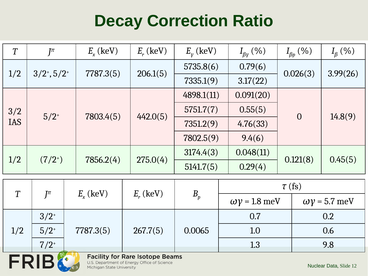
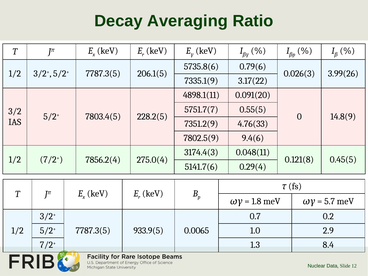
Correction: Correction -> Averaging
442.0(5: 442.0(5 -> 228.2(5
5141.7(5: 5141.7(5 -> 5141.7(6
267.7(5: 267.7(5 -> 933.9(5
0.6: 0.6 -> 2.9
9.8: 9.8 -> 8.4
